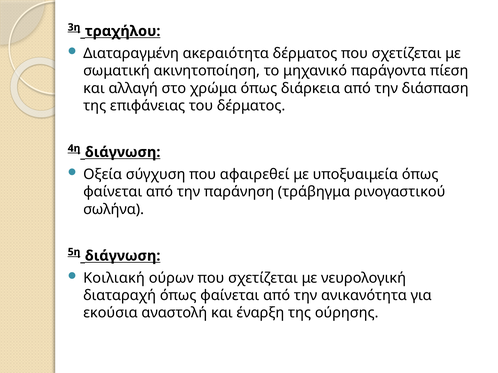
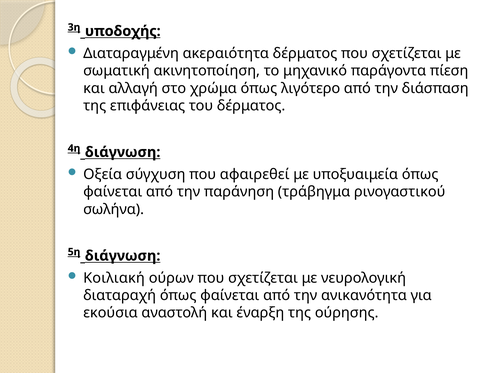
τραχήλου: τραχήλου -> υποδοχής
διάρκεια: διάρκεια -> λιγότερο
